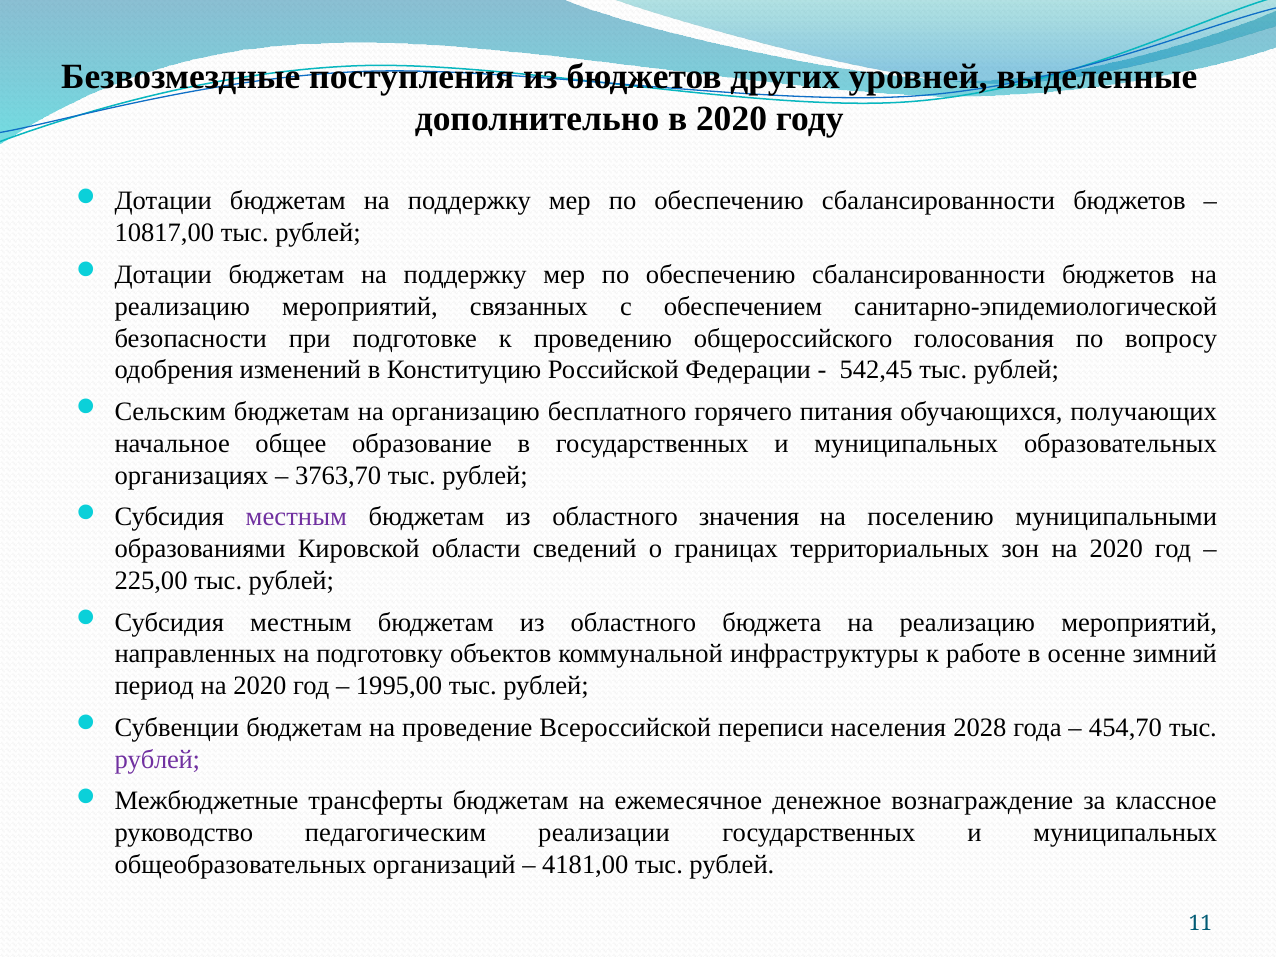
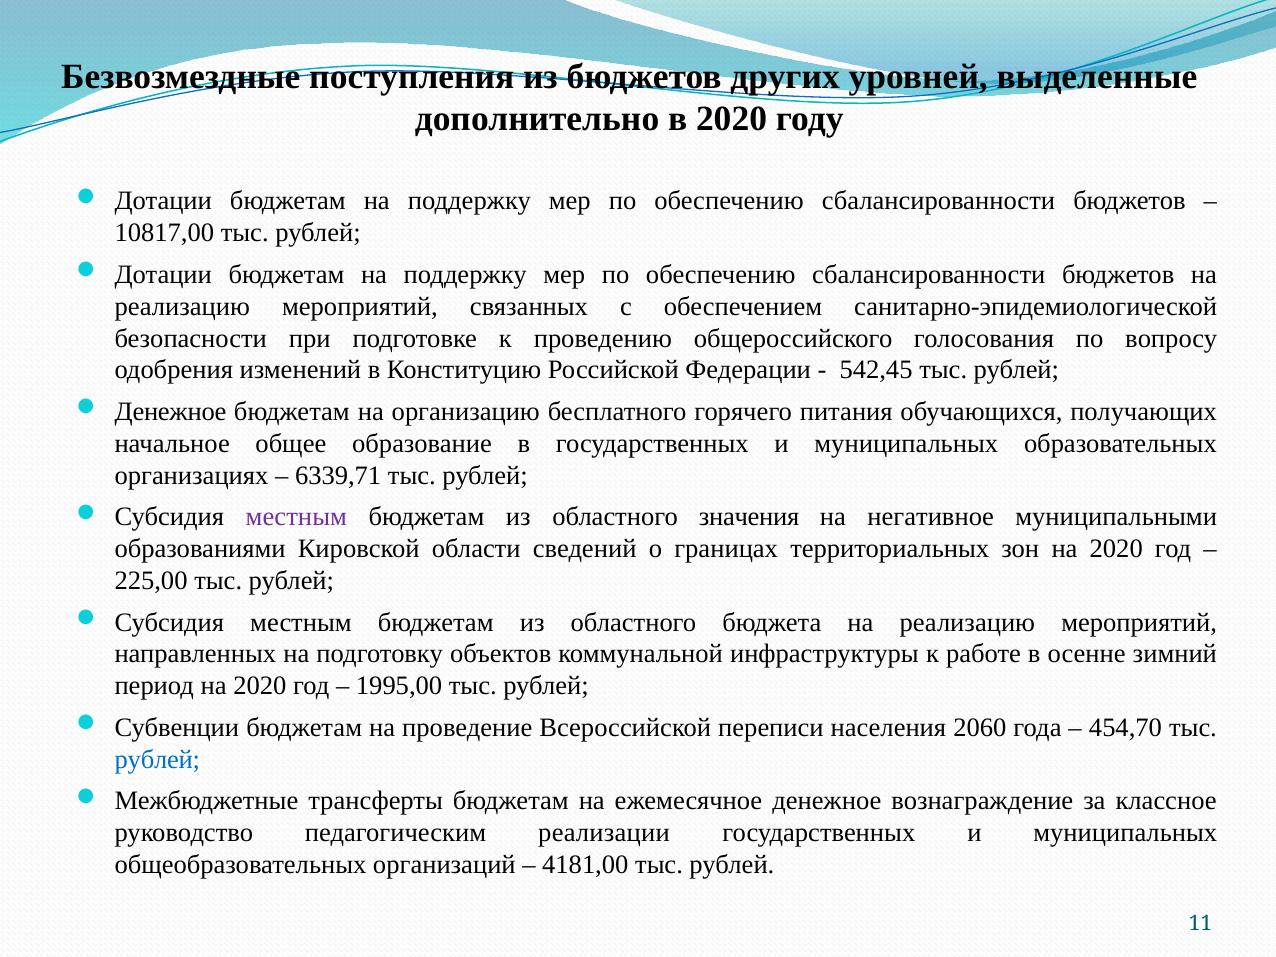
Сельским at (170, 412): Сельским -> Денежное
3763,70: 3763,70 -> 6339,71
поселению: поселению -> негативное
2028: 2028 -> 2060
рублей at (157, 759) colour: purple -> blue
